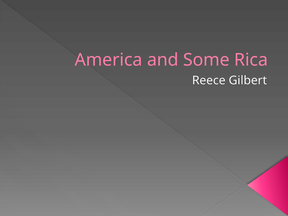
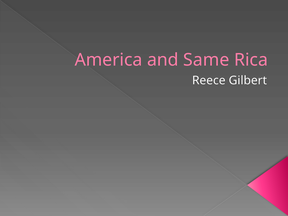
Some: Some -> Same
